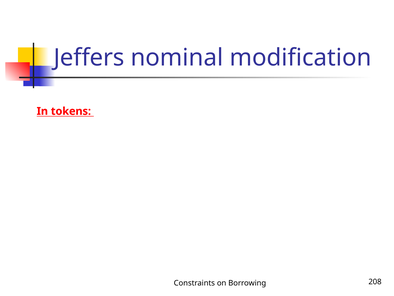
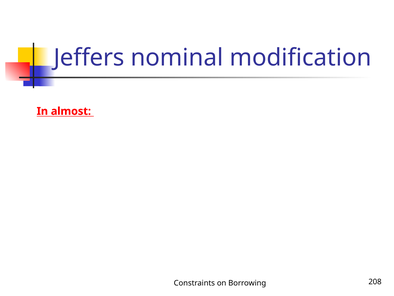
tokens: tokens -> almost
